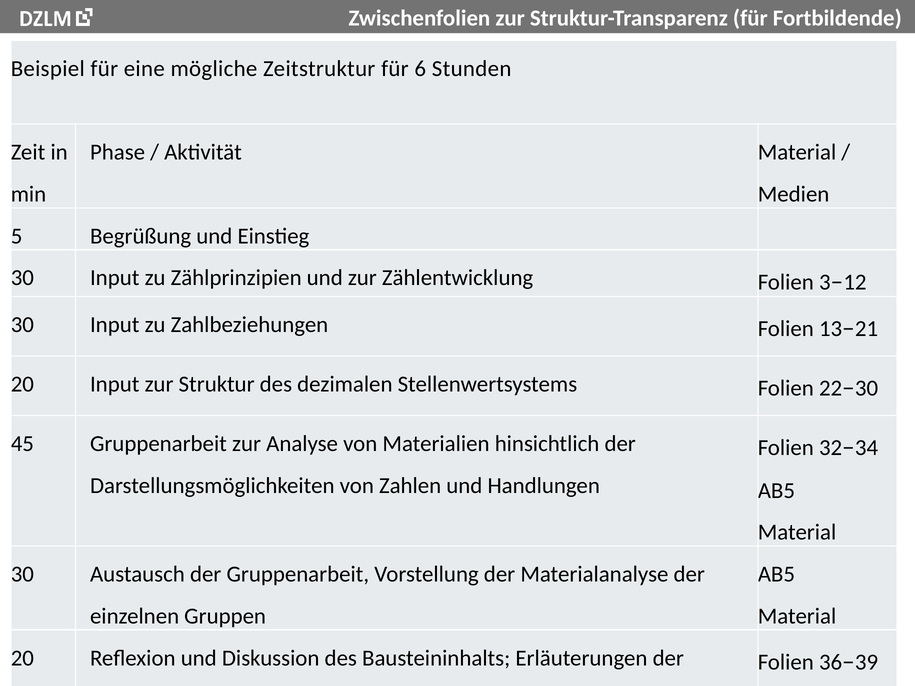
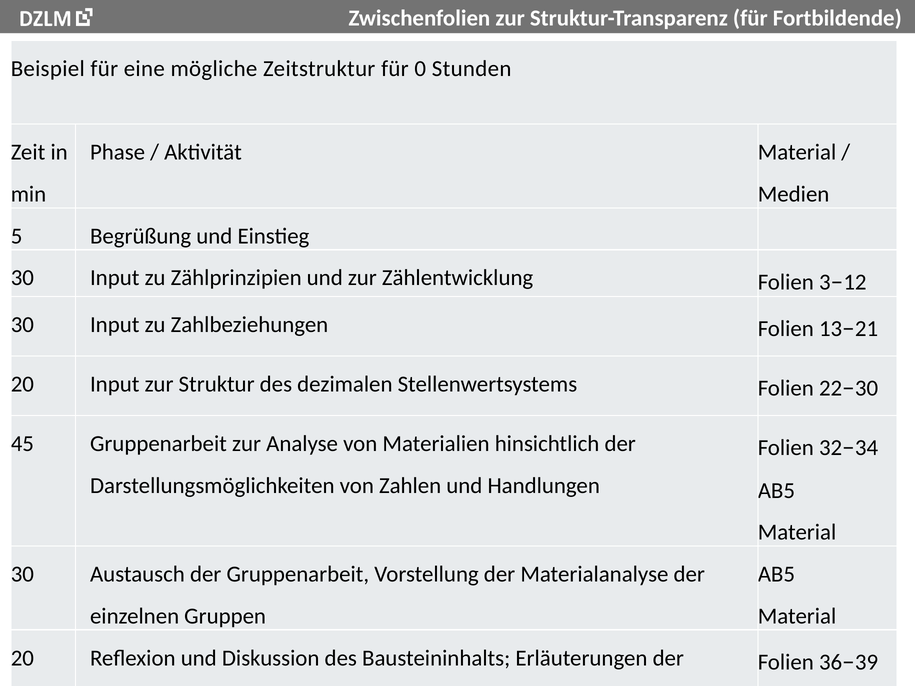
6: 6 -> 0
